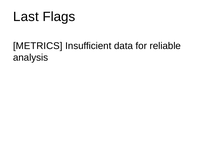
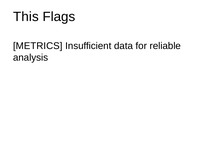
Last: Last -> This
